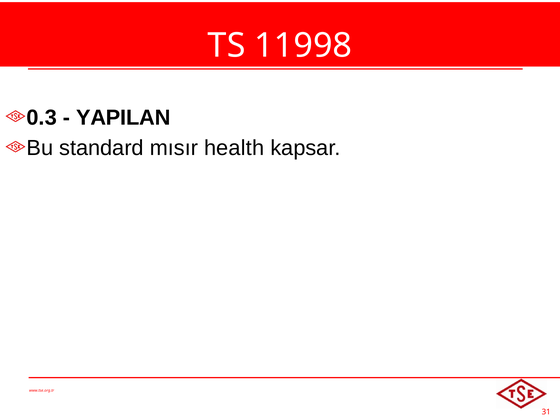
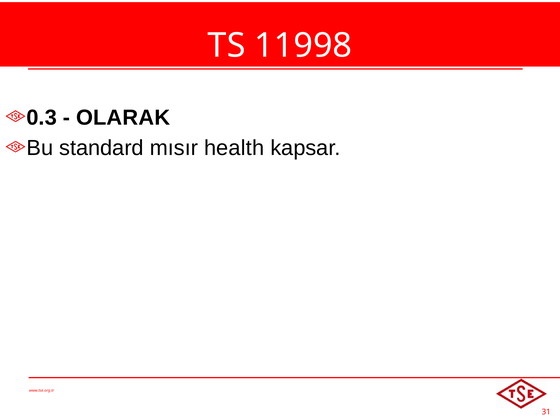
YAPILAN: YAPILAN -> OLARAK
